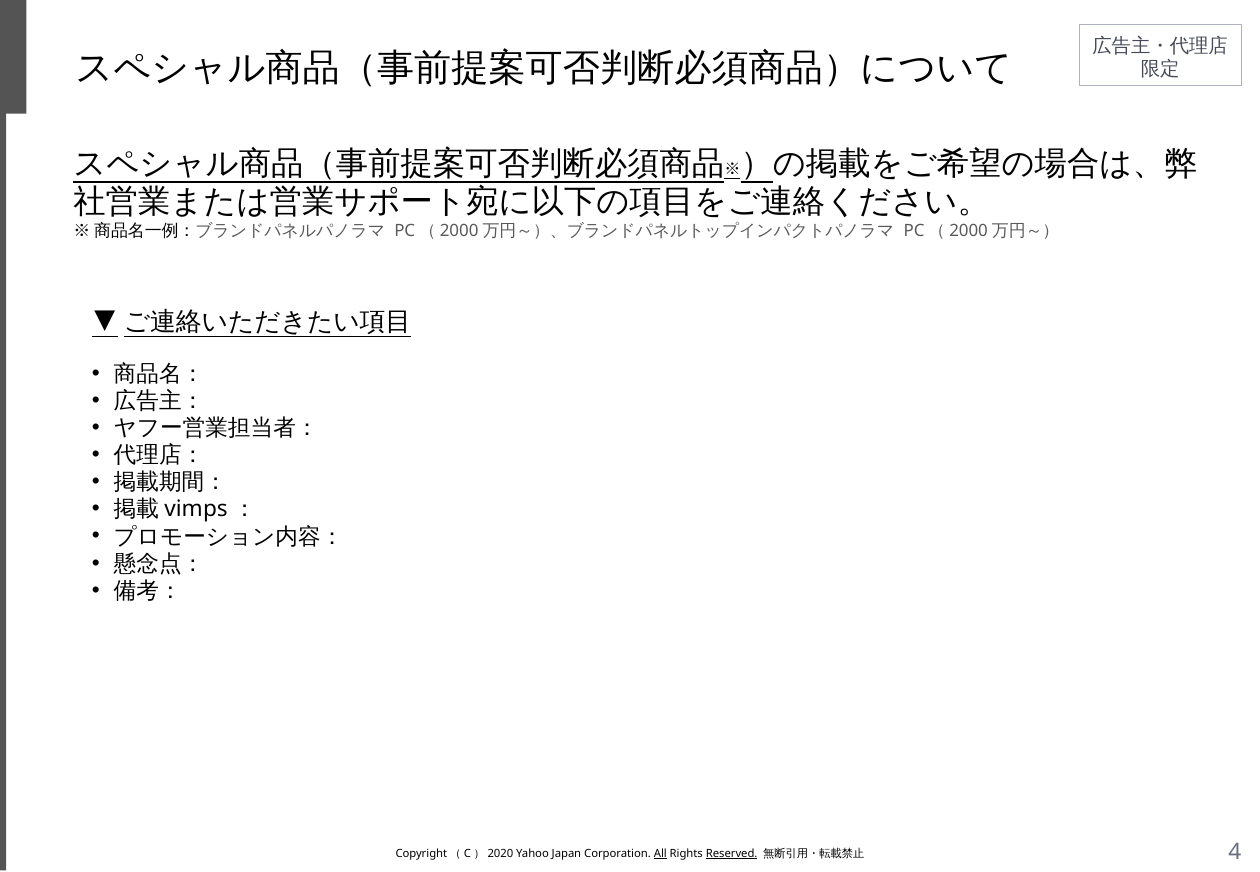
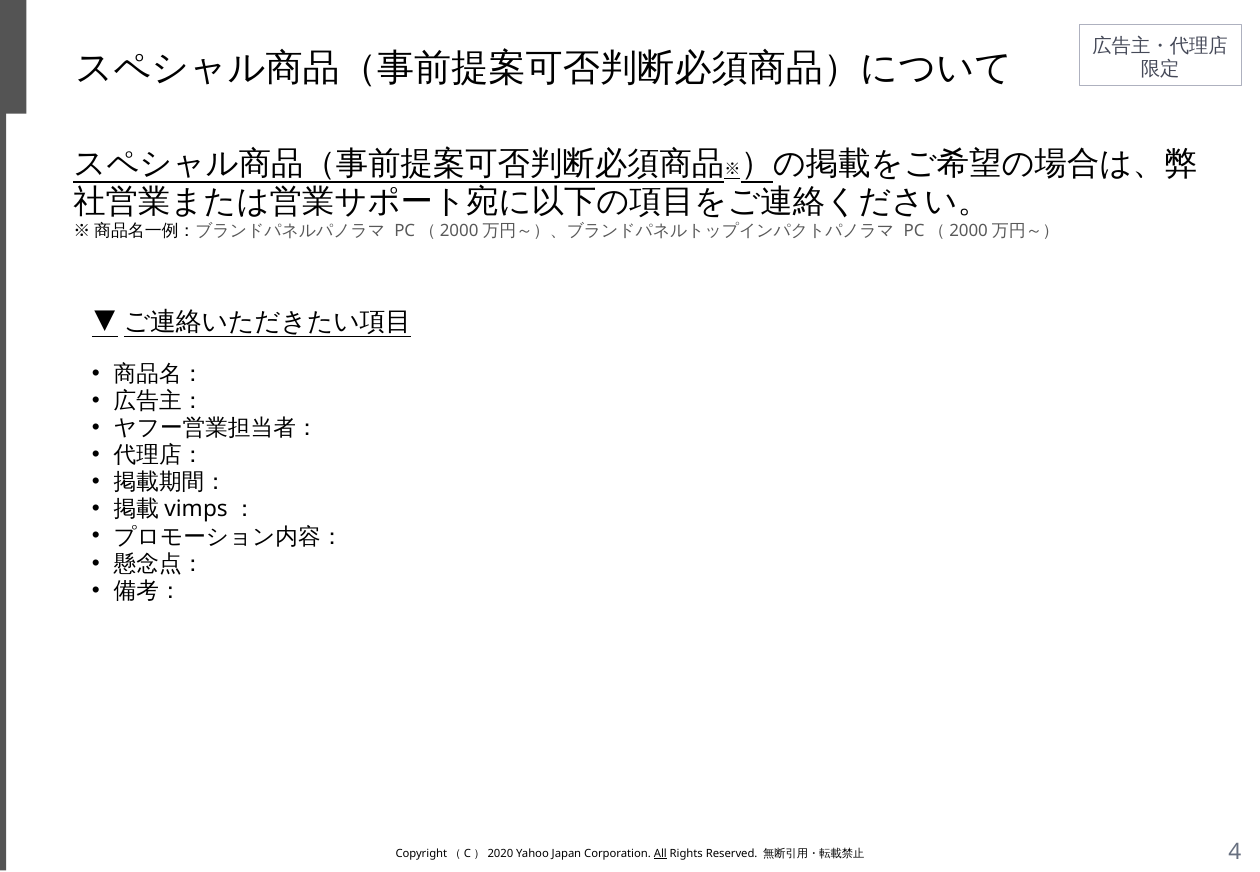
Reserved underline: present -> none
